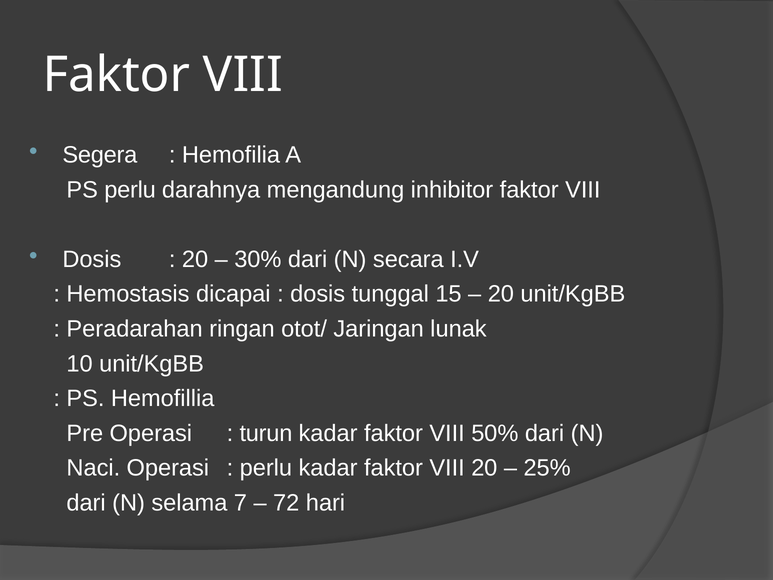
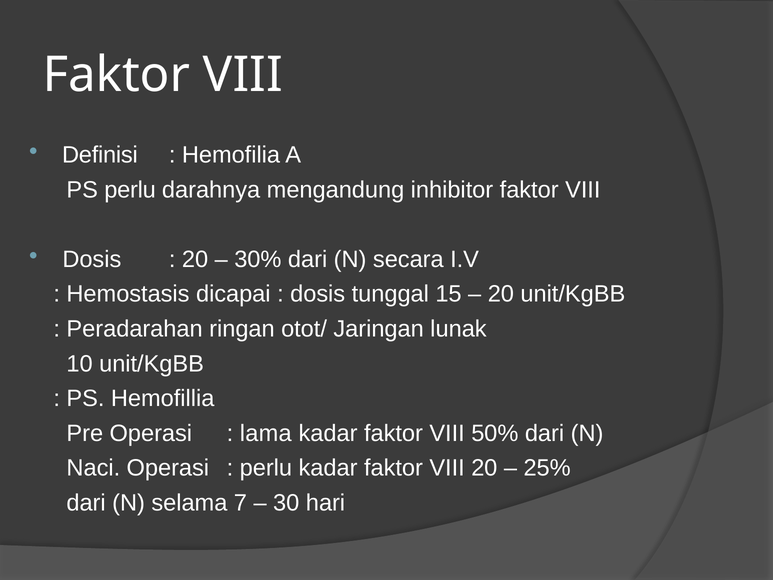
Segera: Segera -> Definisi
turun: turun -> lama
72: 72 -> 30
